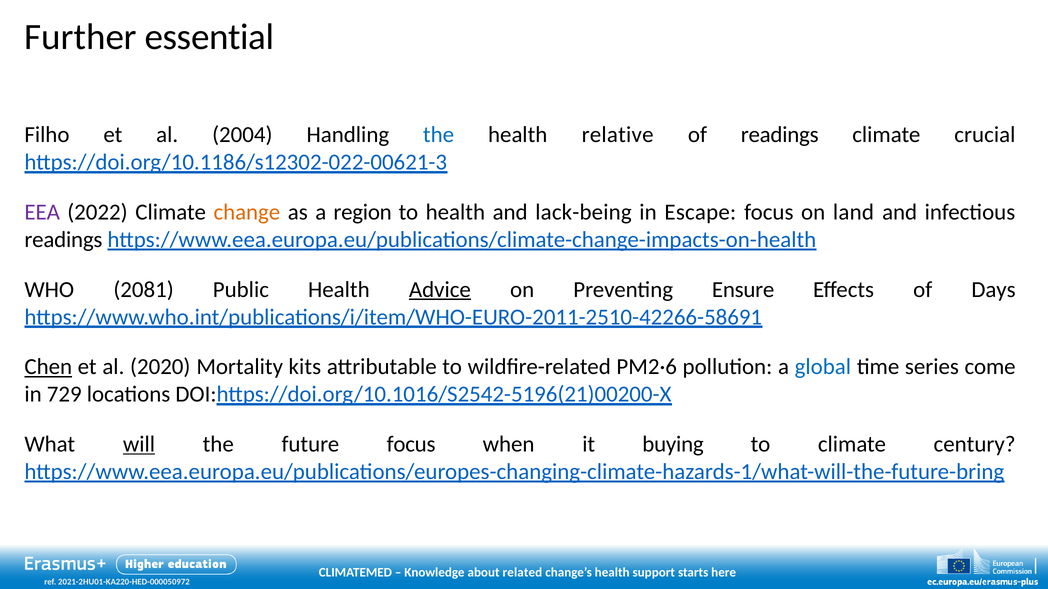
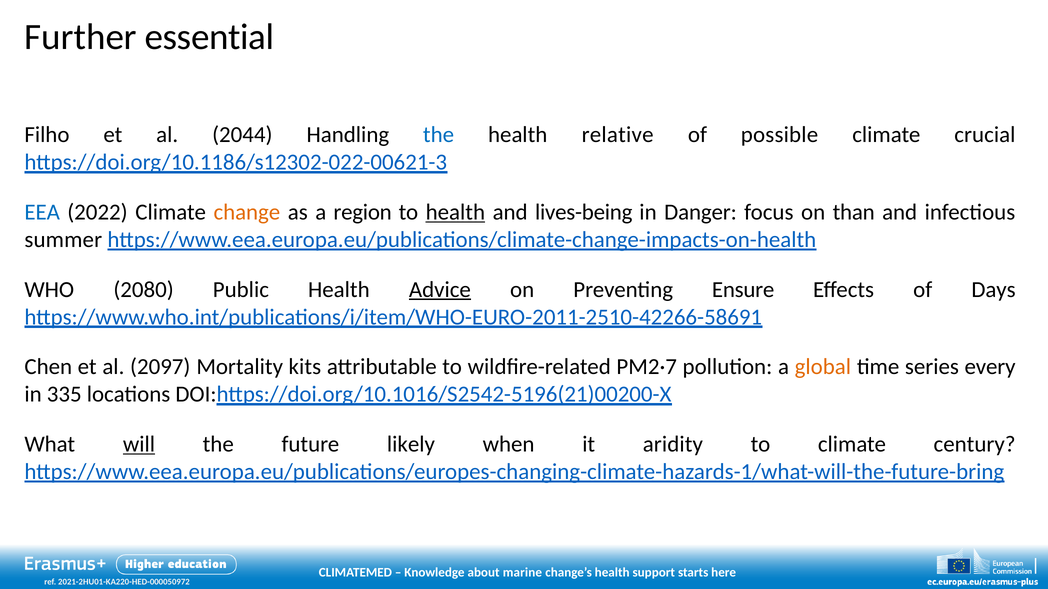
2004: 2004 -> 2044
of readings: readings -> possible
EEA colour: purple -> blue
health at (455, 212) underline: none -> present
lack-being: lack-being -> lives-being
Escape: Escape -> Danger
land: land -> than
readings at (63, 240): readings -> summer
2081: 2081 -> 2080
Chen underline: present -> none
2020: 2020 -> 2097
PM2·6: PM2·6 -> PM2·7
global colour: blue -> orange
come: come -> every
729: 729 -> 335
future focus: focus -> likely
buying: buying -> aridity
related: related -> marine
